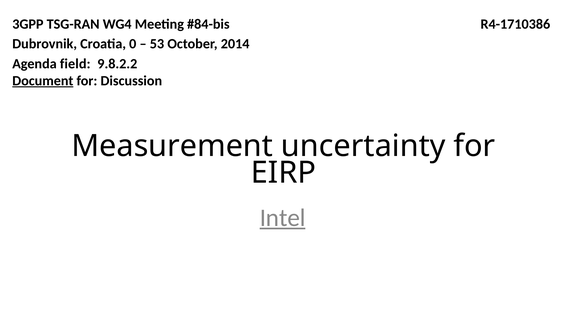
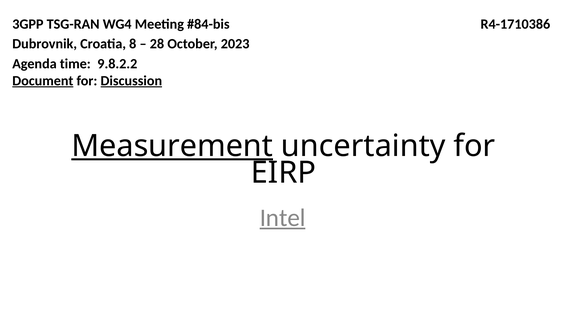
0: 0 -> 8
53: 53 -> 28
2014: 2014 -> 2023
field: field -> time
Discussion underline: none -> present
Measurement underline: none -> present
